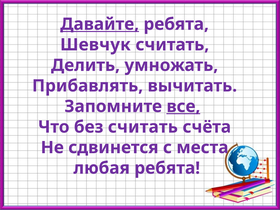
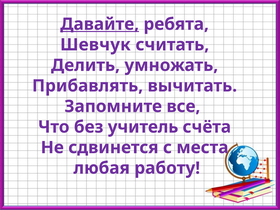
все underline: present -> none
без считать: считать -> учитель
любая ребята: ребята -> работу
